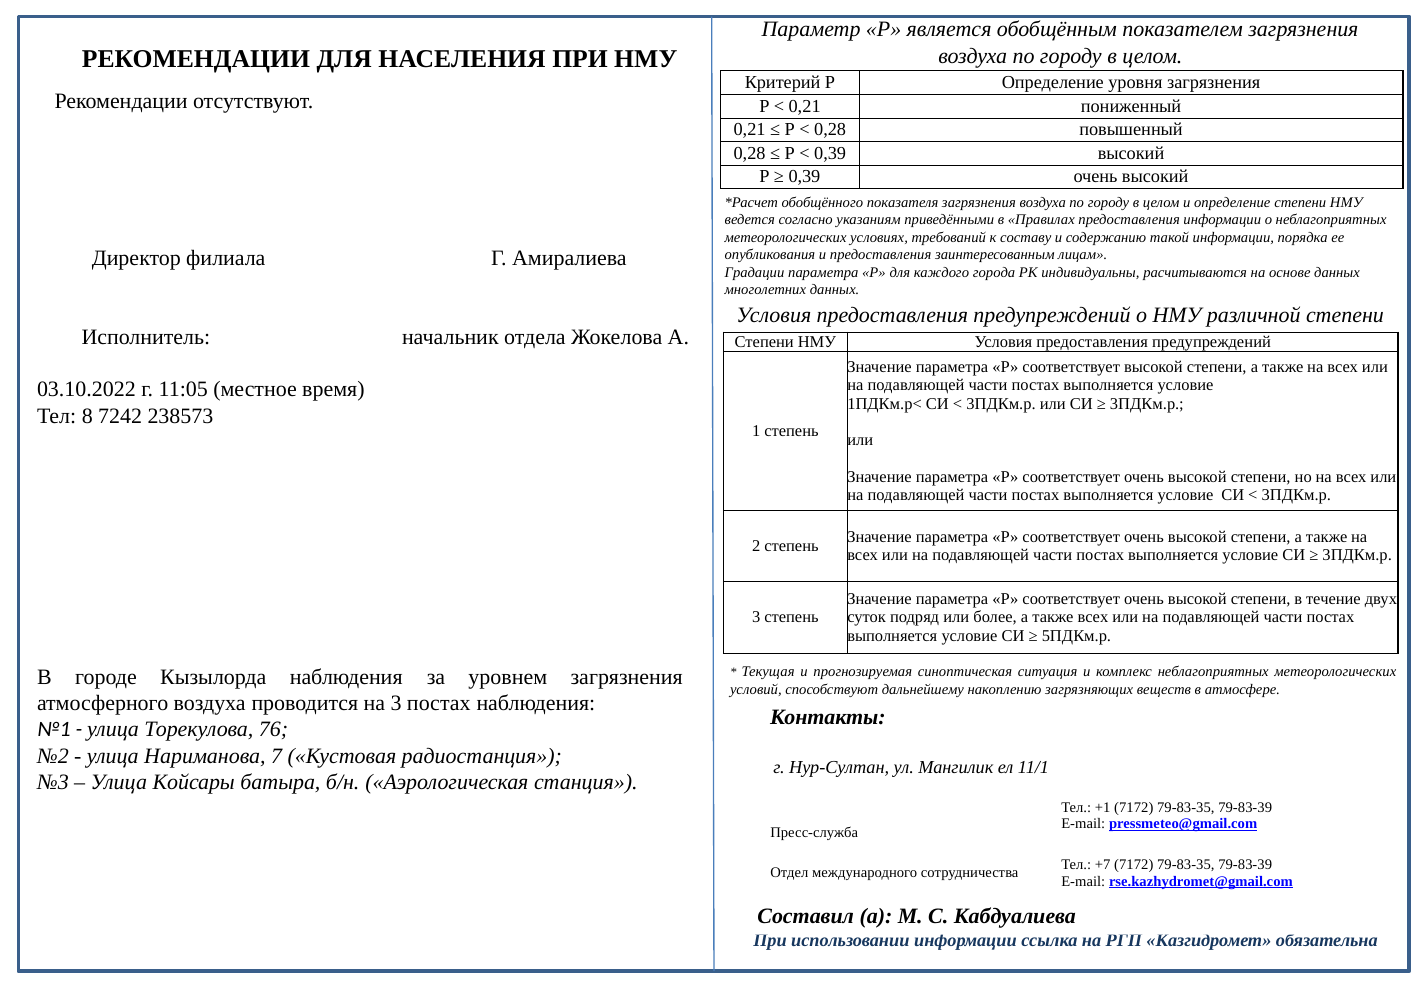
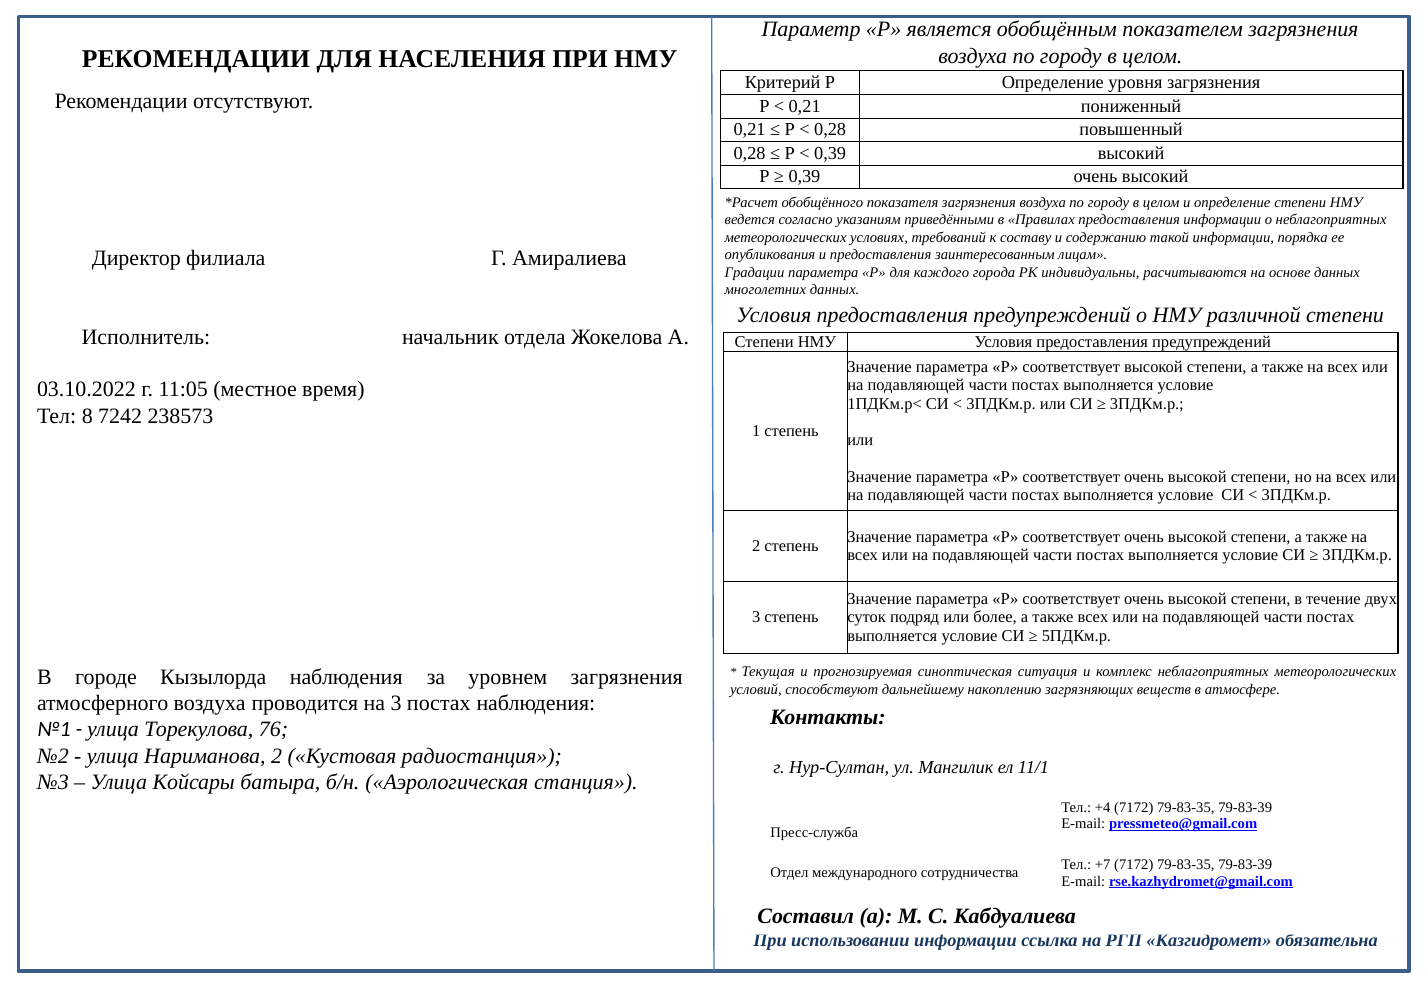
Нариманова 7: 7 -> 2
+1: +1 -> +4
